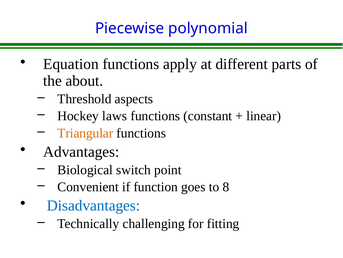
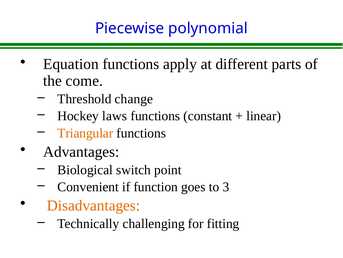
about: about -> come
aspects: aspects -> change
8: 8 -> 3
Disadvantages colour: blue -> orange
